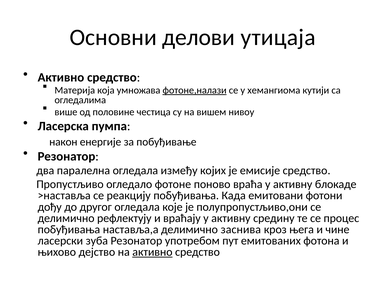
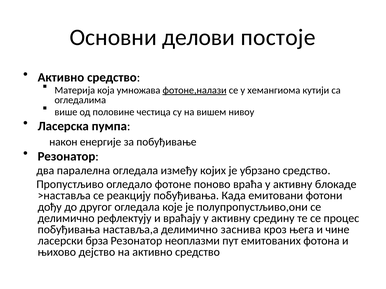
утицаја: утицаја -> постоје
емисије: емисије -> убрзано
зуба: зуба -> брза
употребом: употребом -> неоплазми
активно at (152, 253) underline: present -> none
